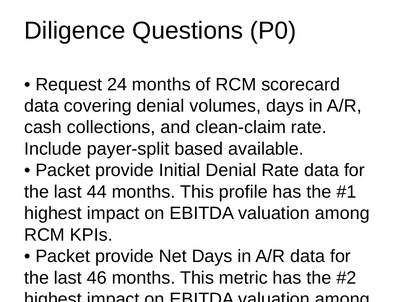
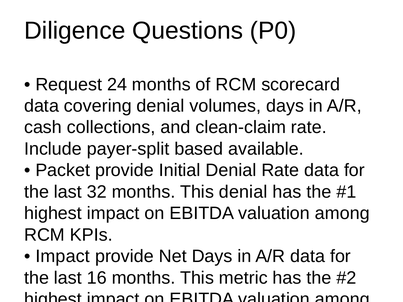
44: 44 -> 32
This profile: profile -> denial
Packet at (63, 256): Packet -> Impact
46: 46 -> 16
